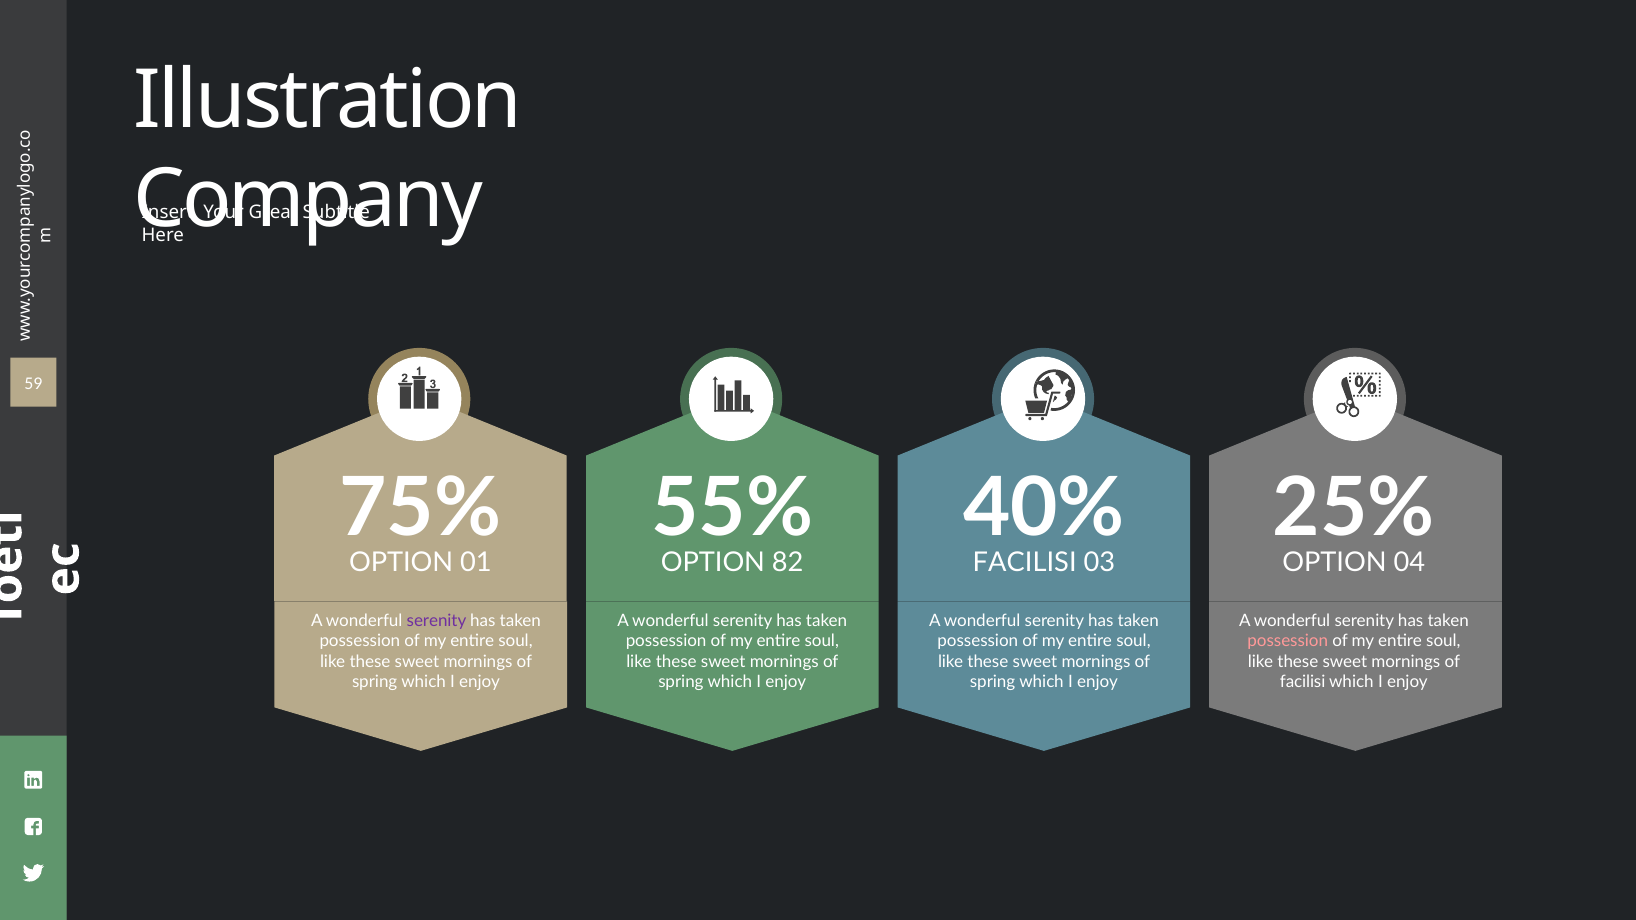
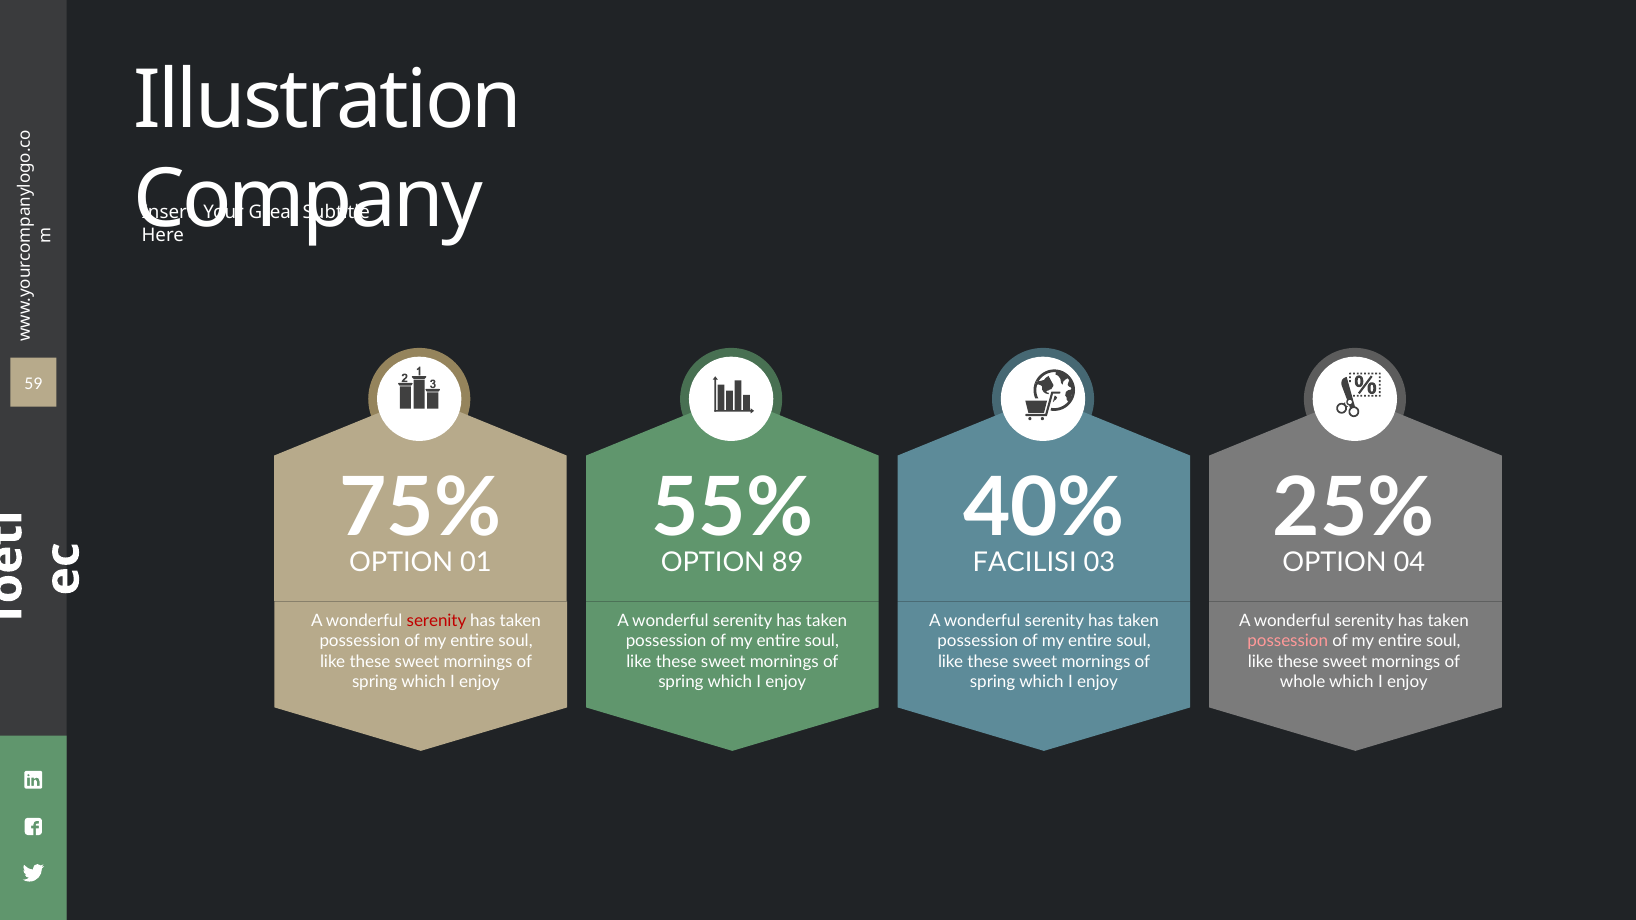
82: 82 -> 89
serenity at (437, 621) colour: purple -> red
facilisi at (1303, 682): facilisi -> whole
